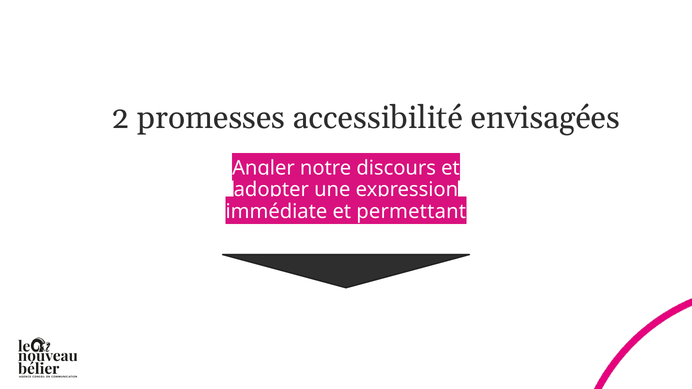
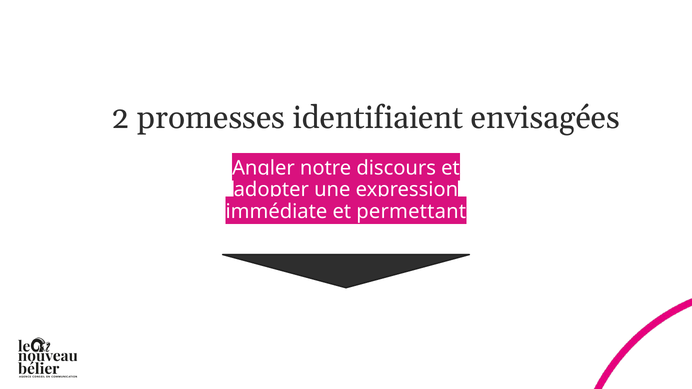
accessibilité: accessibilité -> identifiaient
